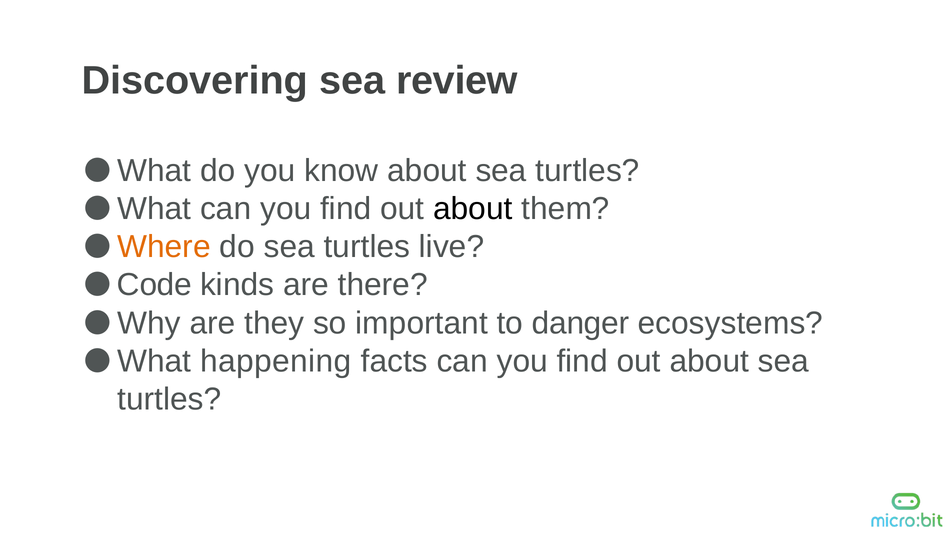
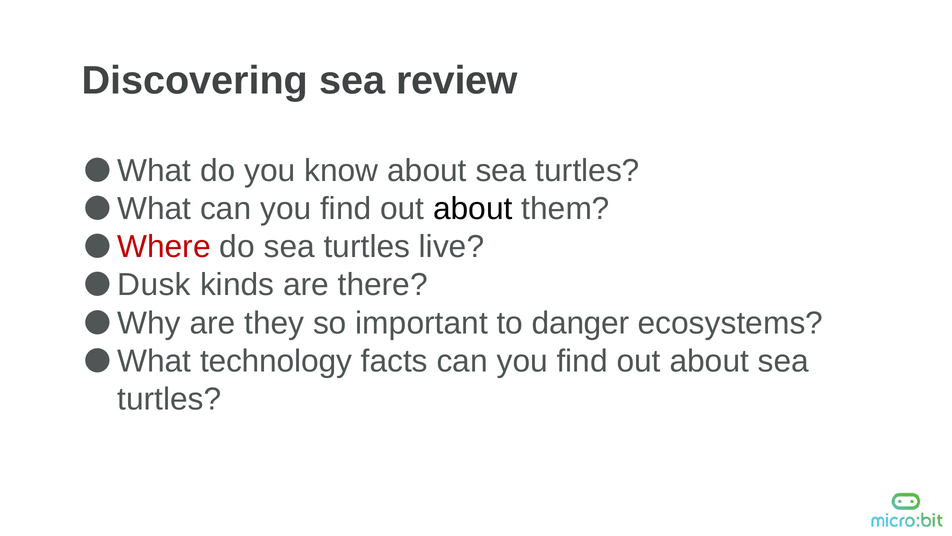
Where colour: orange -> red
Code: Code -> Dusk
happening: happening -> technology
